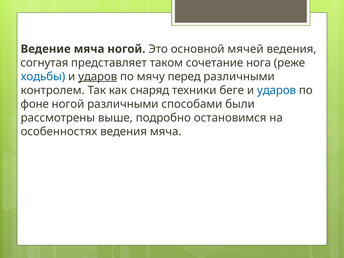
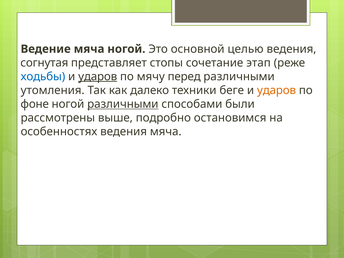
мячей: мячей -> целью
таком: таком -> стопы
нога: нога -> этап
контролем: контролем -> утомления
снаряд: снаряд -> далеко
ударов at (277, 90) colour: blue -> orange
различными at (123, 104) underline: none -> present
